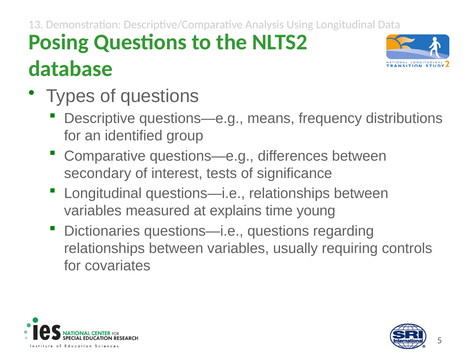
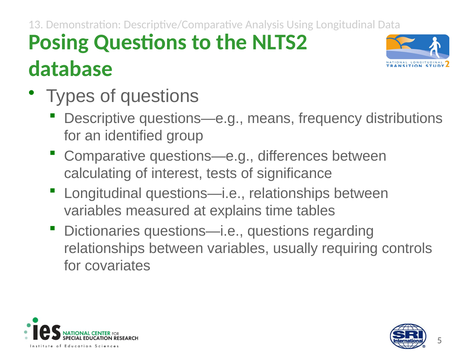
secondary: secondary -> calculating
young: young -> tables
